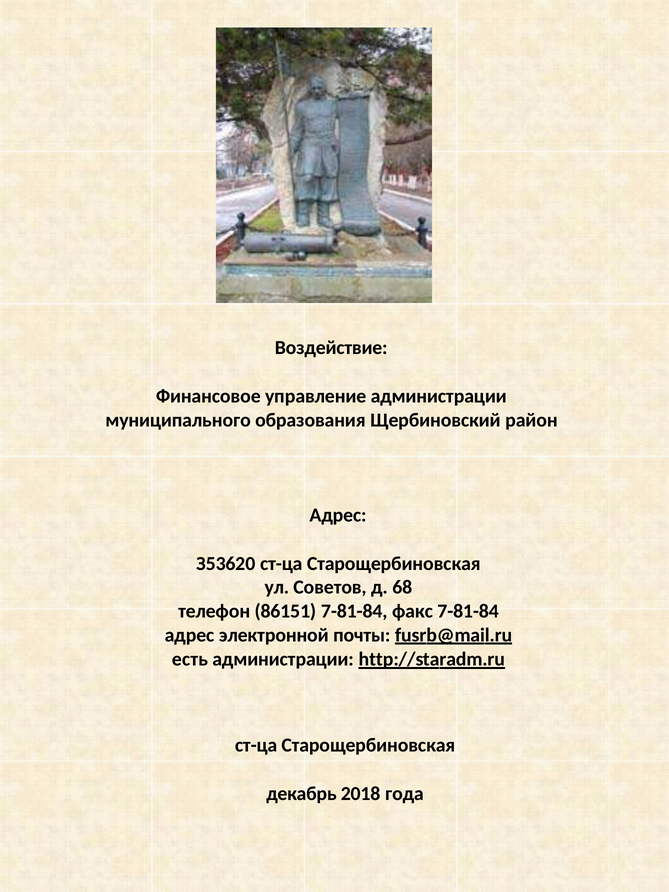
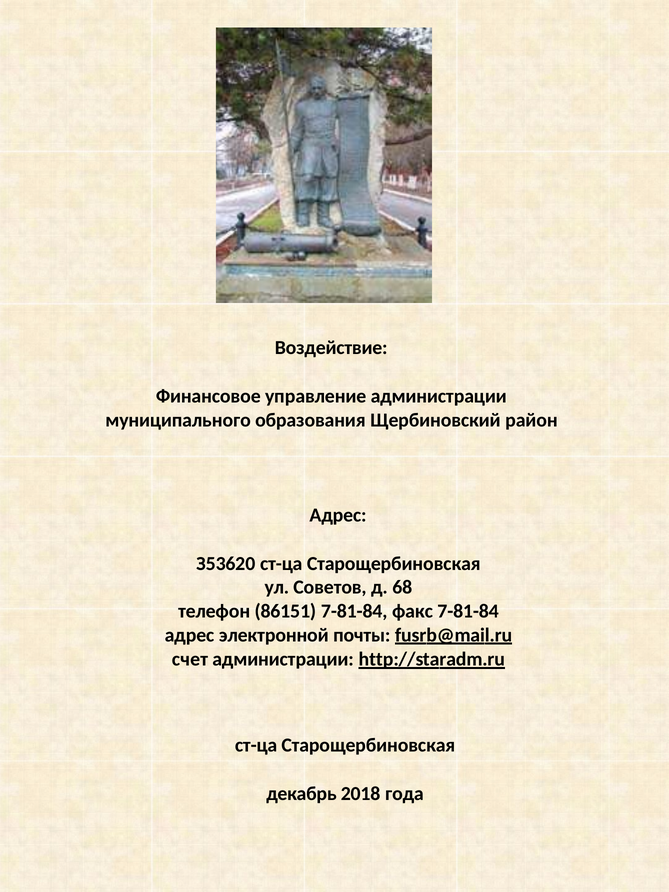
есть: есть -> счет
